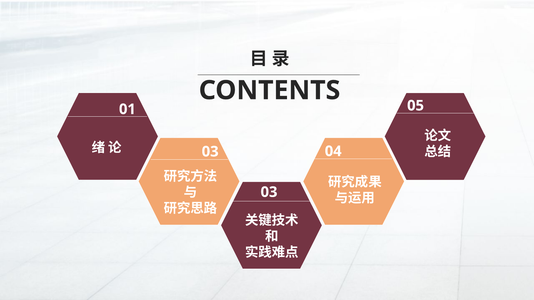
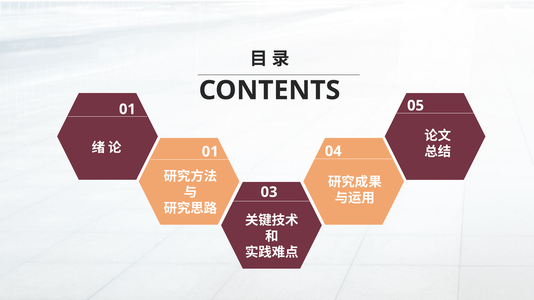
03 at (210, 152): 03 -> 01
